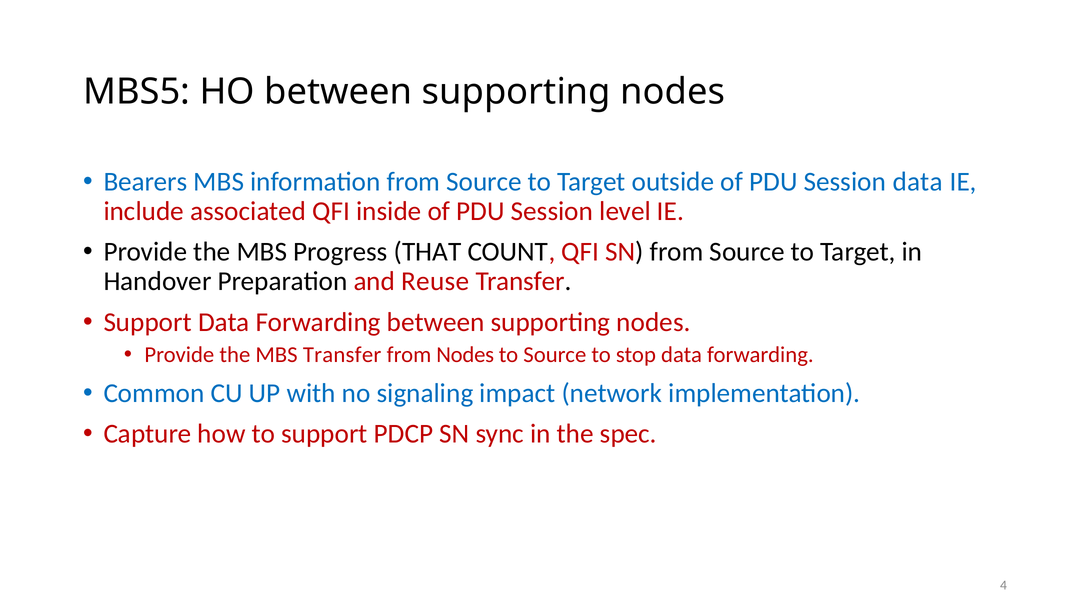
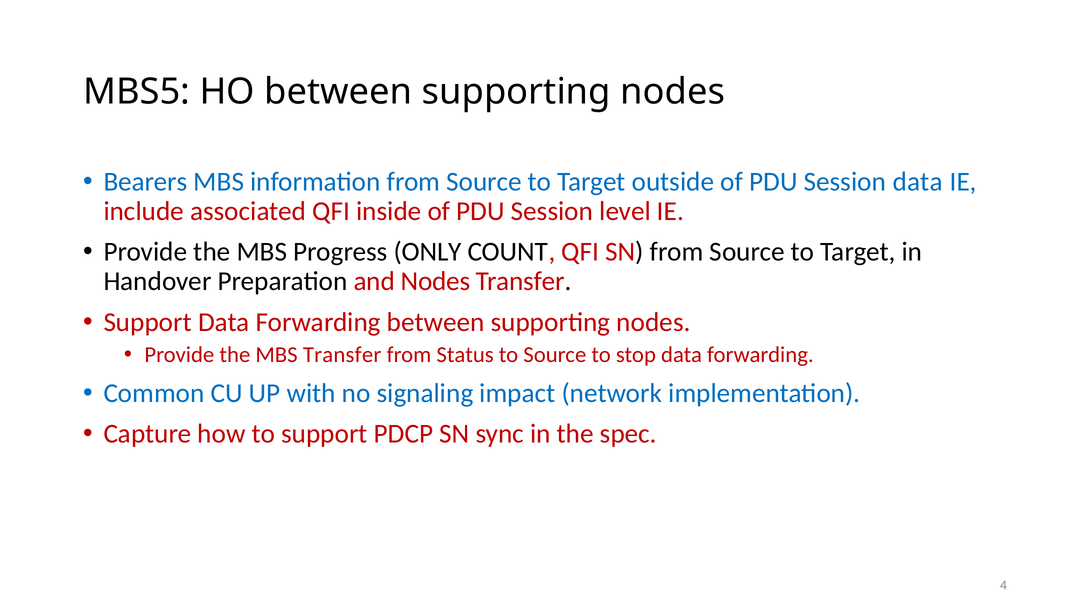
THAT: THAT -> ONLY
and Reuse: Reuse -> Nodes
from Nodes: Nodes -> Status
